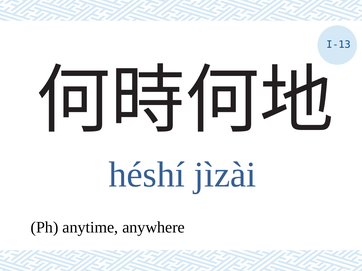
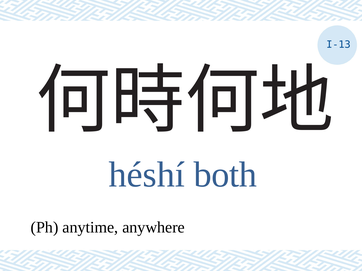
jìzài: jìzài -> both
